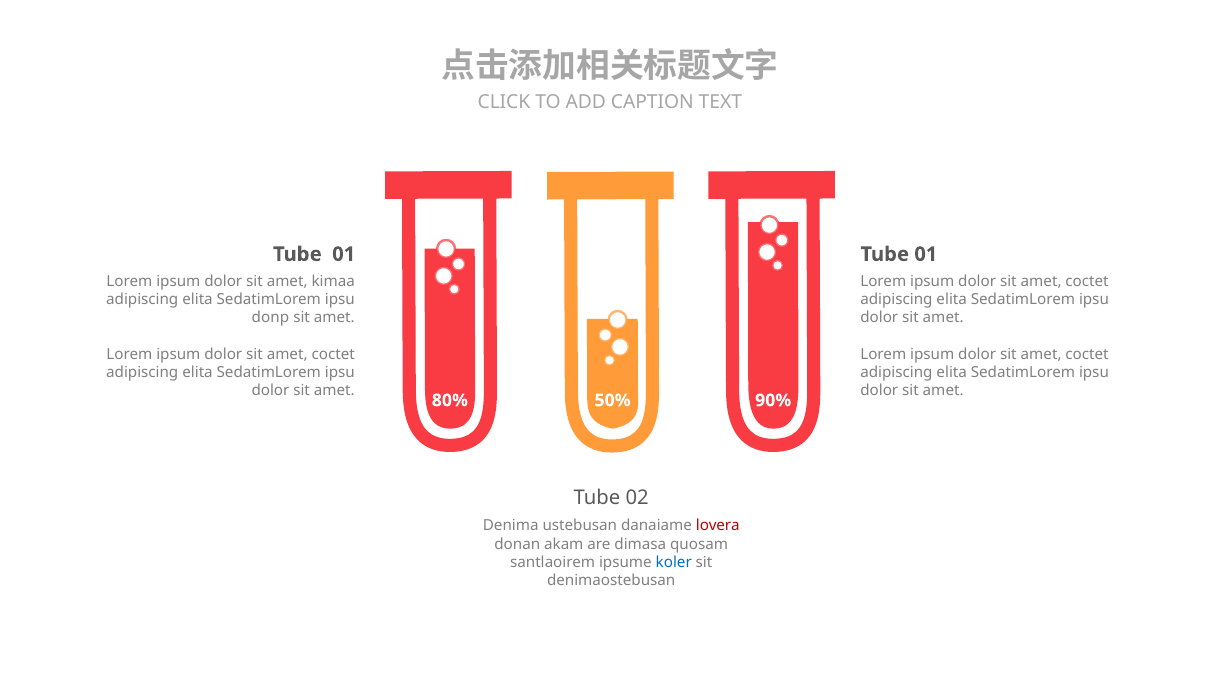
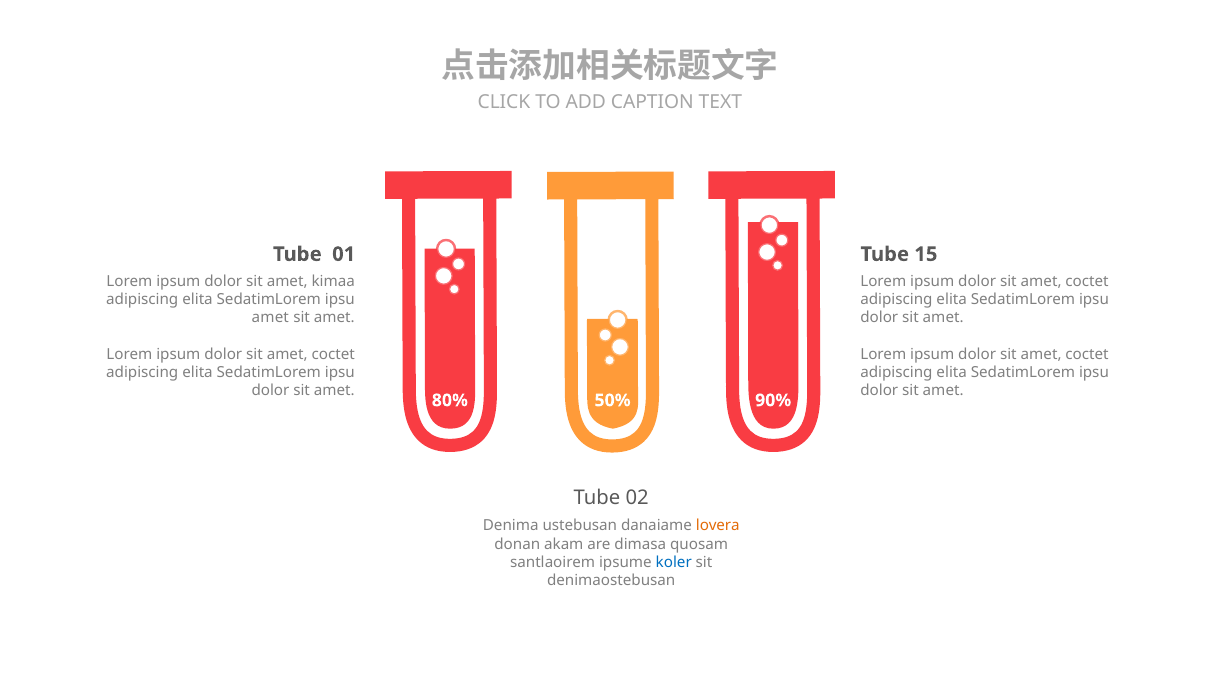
01 at (926, 254): 01 -> 15
donp at (270, 318): donp -> amet
lovera colour: red -> orange
